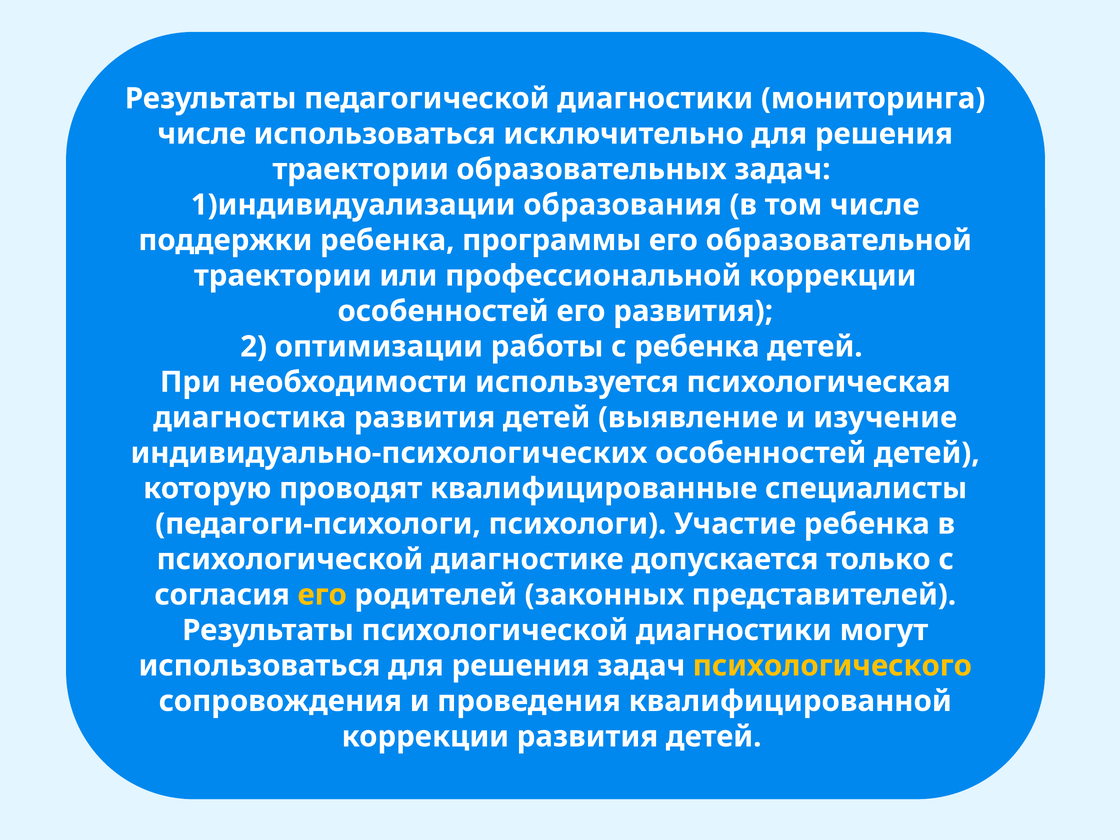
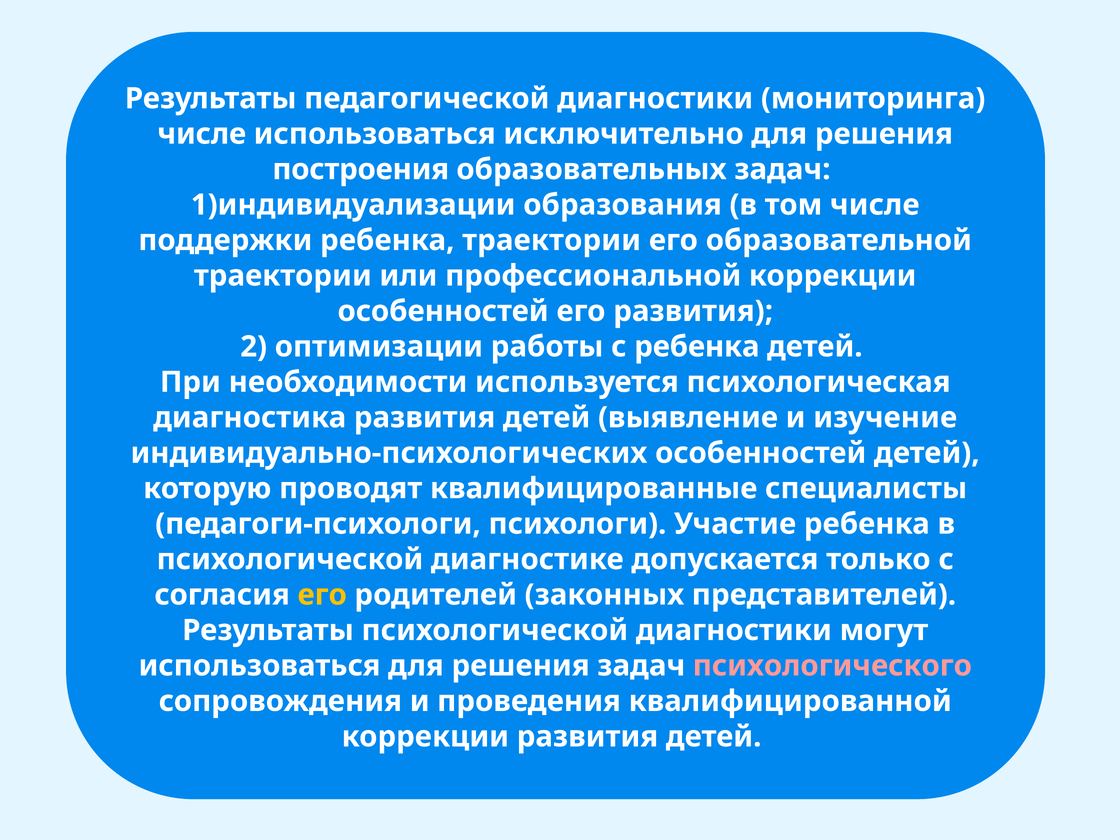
траектории at (361, 169): траектории -> построения
ребенка программы: программы -> траектории
психологического colour: yellow -> pink
